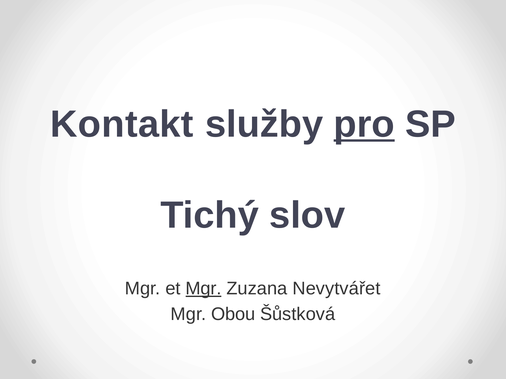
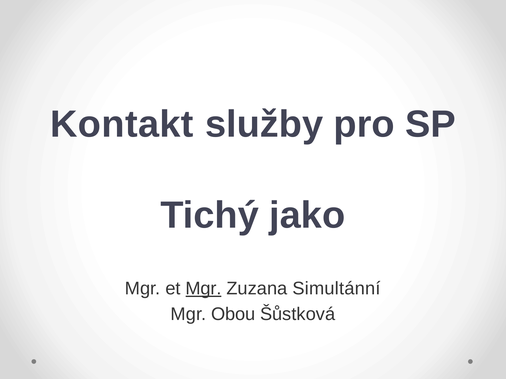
pro underline: present -> none
slov: slov -> jako
Nevytvářet: Nevytvářet -> Simultánní
